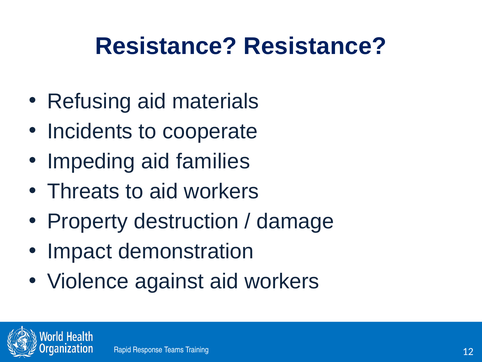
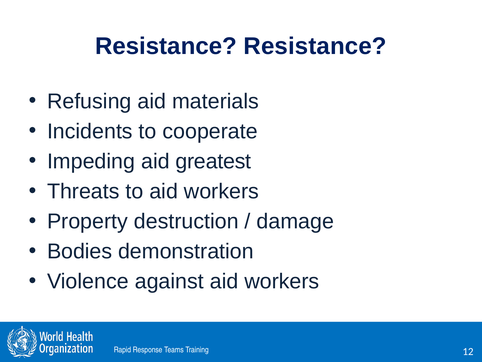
families: families -> greatest
Impact: Impact -> Bodies
